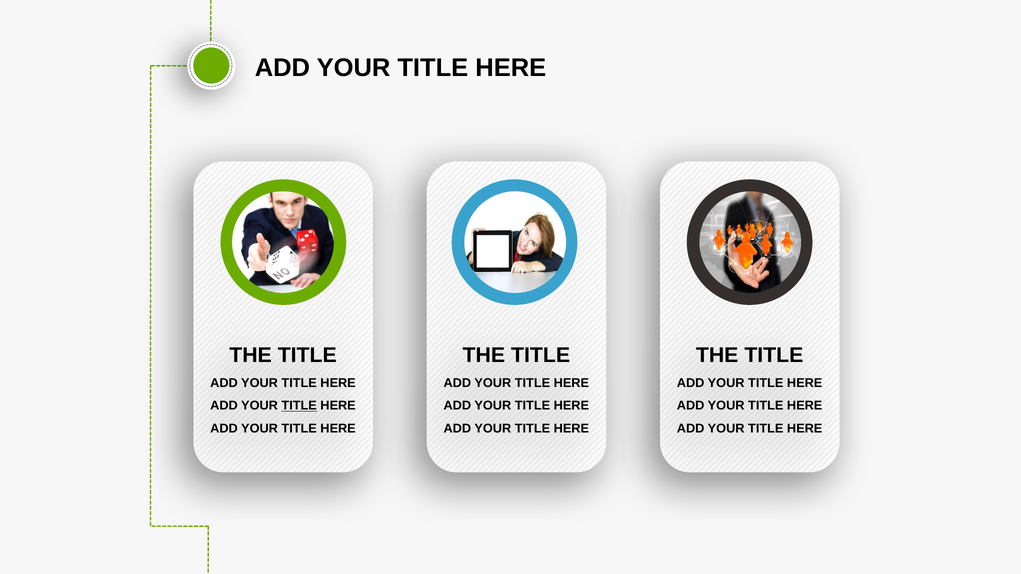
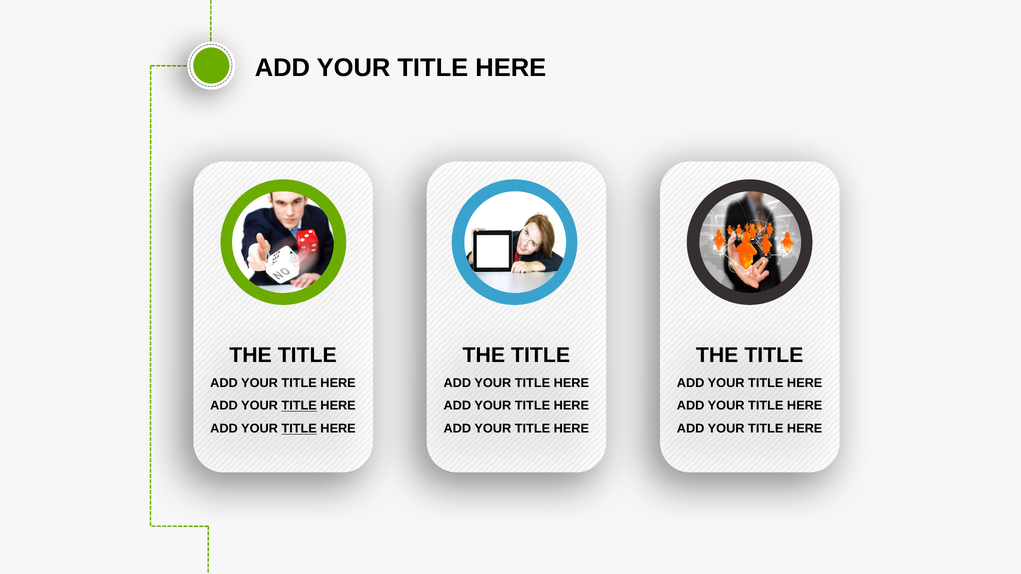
TITLE at (299, 429) underline: none -> present
